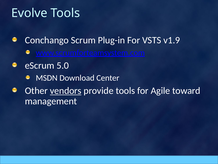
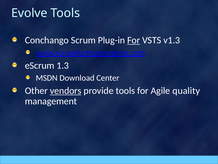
For at (134, 40) underline: none -> present
v1.9: v1.9 -> v1.3
5.0: 5.0 -> 1.3
toward: toward -> quality
